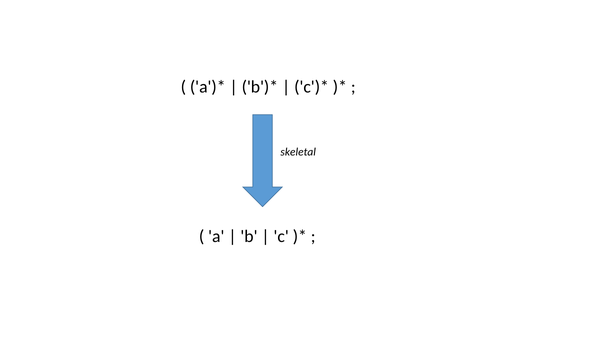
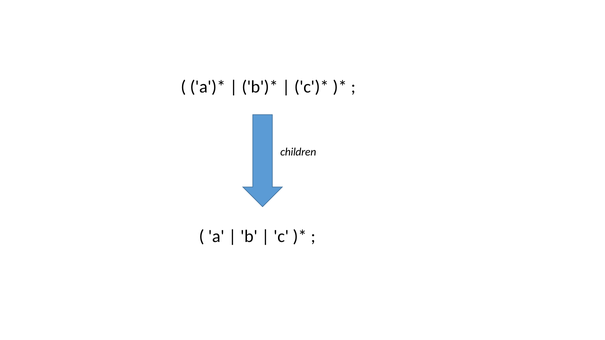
skeletal: skeletal -> children
